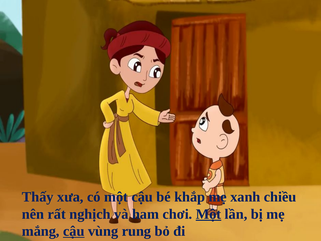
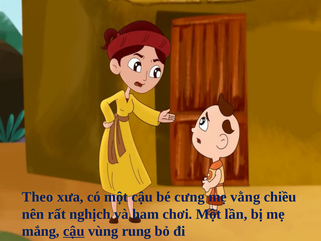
Thấy: Thấy -> Theo
khắp: khắp -> cưng
xanh: xanh -> vằng
Một at (209, 214) underline: present -> none
